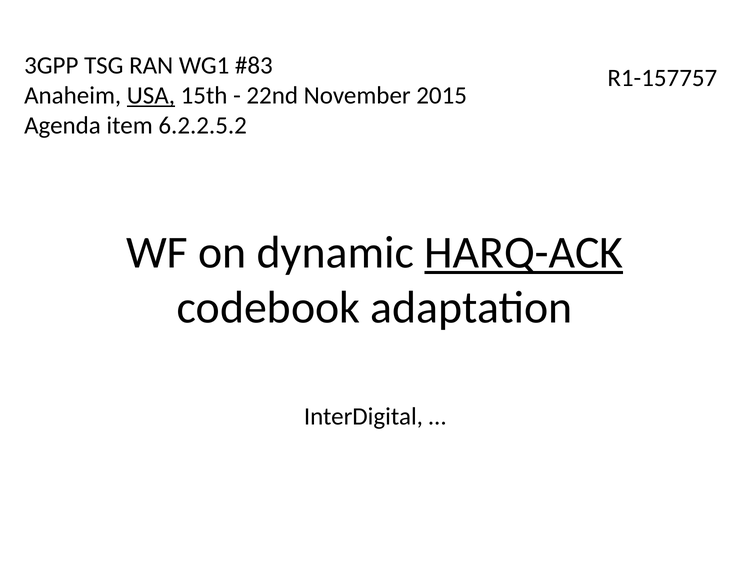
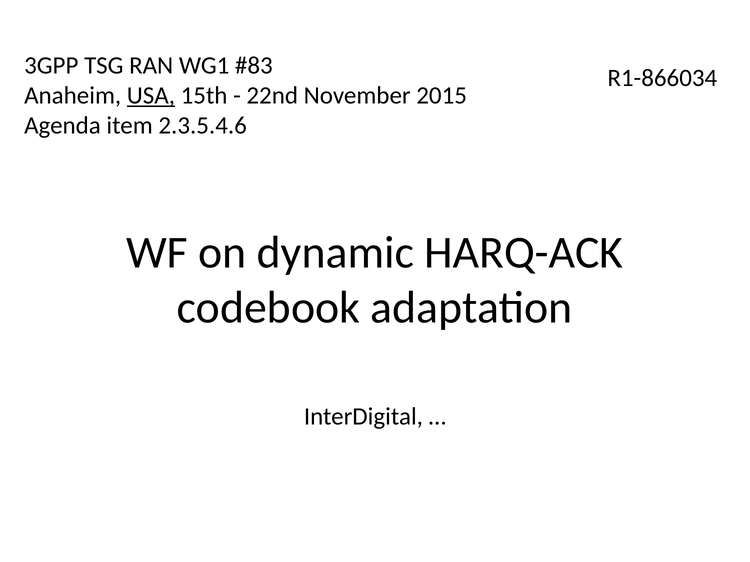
R1-157757: R1-157757 -> R1-866034
6.2.2.5.2: 6.2.2.5.2 -> 2.3.5.4.6
HARQ-ACK underline: present -> none
